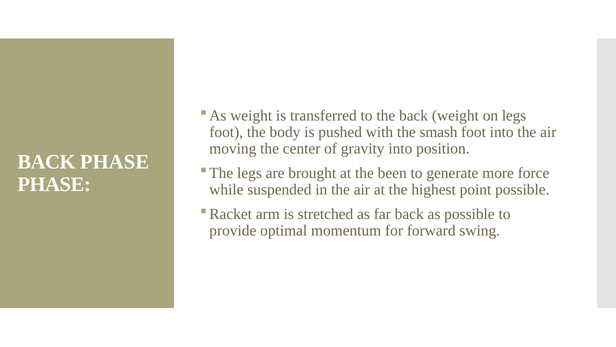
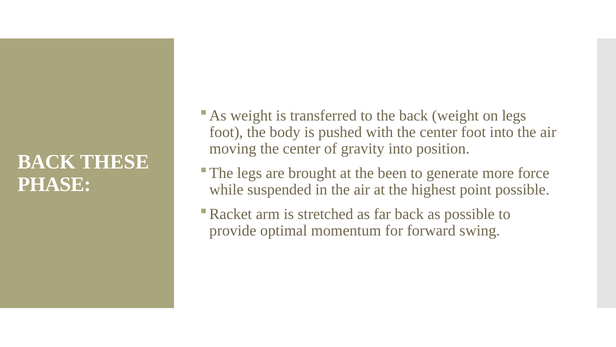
with the smash: smash -> center
BACK PHASE: PHASE -> THESE
